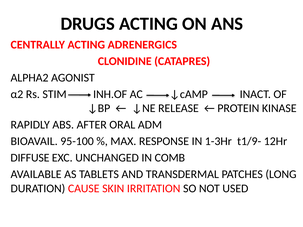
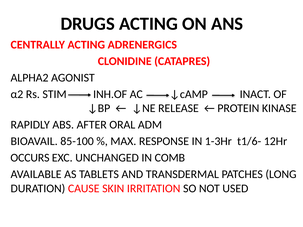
95-100: 95-100 -> 85-100
t1/9-: t1/9- -> t1/6-
DIFFUSE: DIFFUSE -> OCCURS
